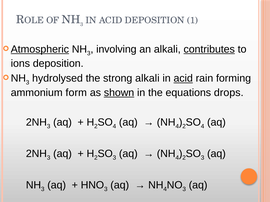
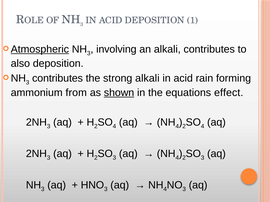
contributes at (209, 49) underline: present -> none
ions: ions -> also
hydrolysed at (57, 79): hydrolysed -> contributes
acid at (183, 79) underline: present -> none
form: form -> from
drops: drops -> effect
